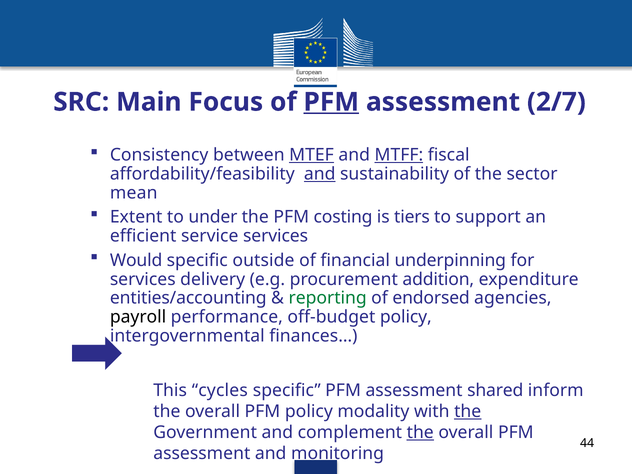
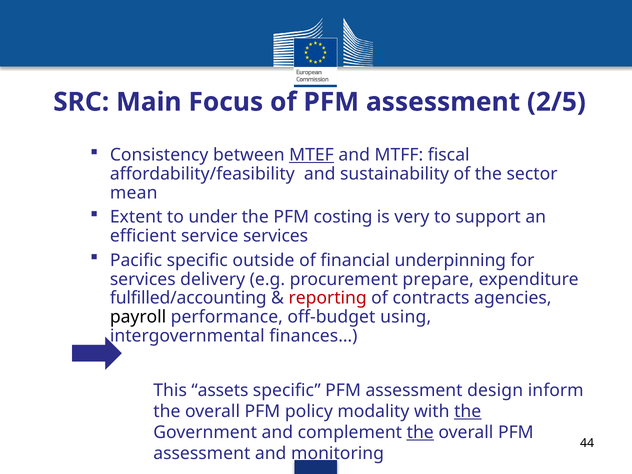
PFM at (331, 102) underline: present -> none
2/7: 2/7 -> 2/5
MTFF underline: present -> none
and at (320, 174) underline: present -> none
tiers: tiers -> very
Would: Would -> Pacific
addition: addition -> prepare
entities/accounting: entities/accounting -> fulfilled/accounting
reporting colour: green -> red
endorsed: endorsed -> contracts
off-budget policy: policy -> using
cycles: cycles -> assets
shared: shared -> design
